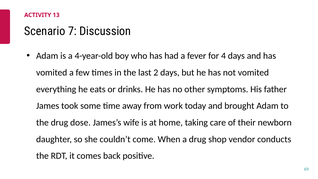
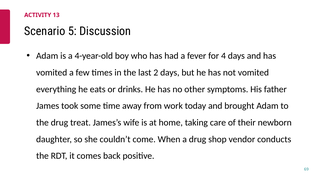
7: 7 -> 5
dose: dose -> treat
